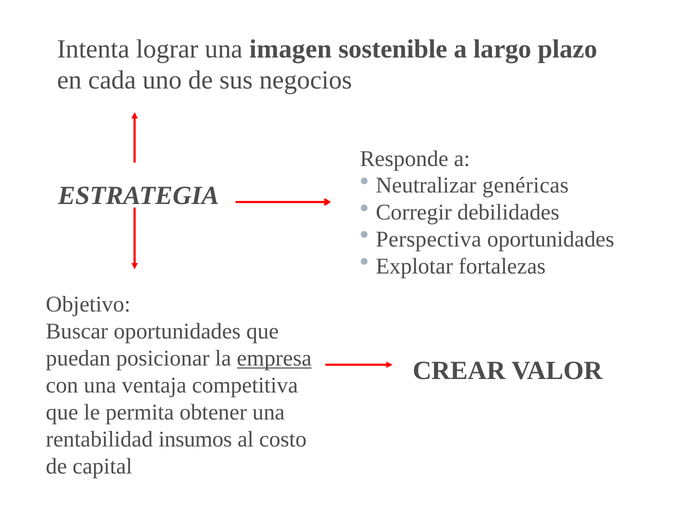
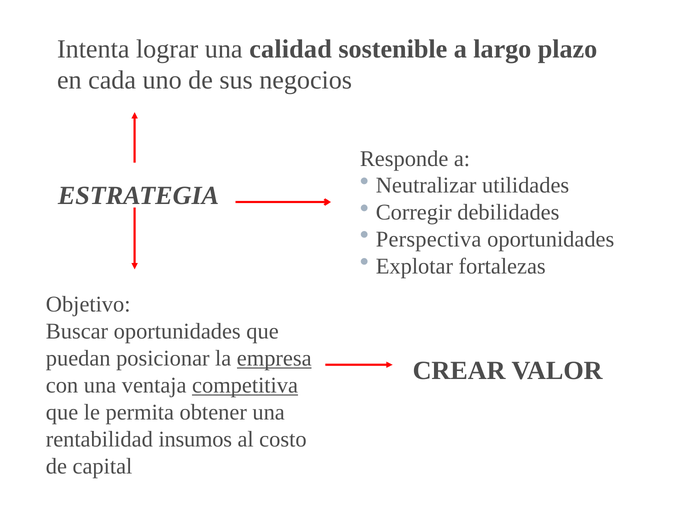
imagen: imagen -> calidad
genéricas: genéricas -> utilidades
competitiva underline: none -> present
